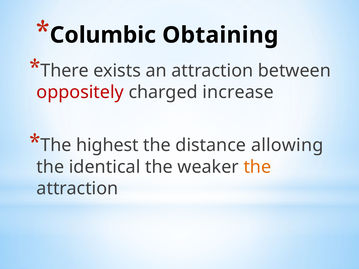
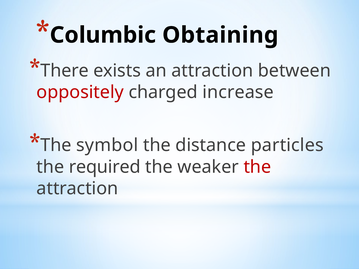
highest: highest -> symbol
allowing: allowing -> particles
identical: identical -> required
the at (257, 167) colour: orange -> red
